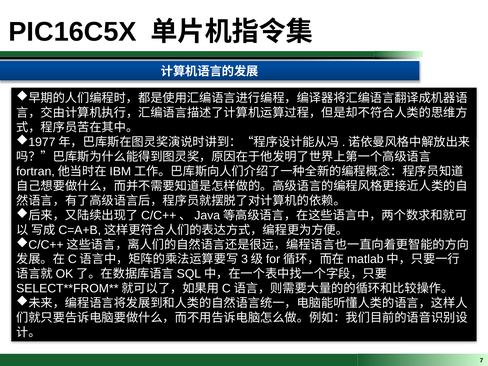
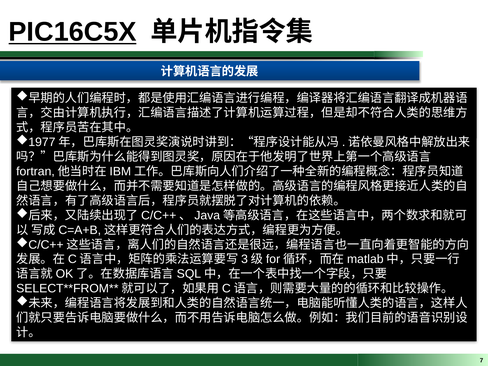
PIC16C5X underline: none -> present
